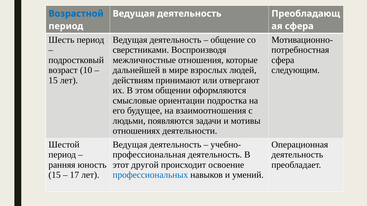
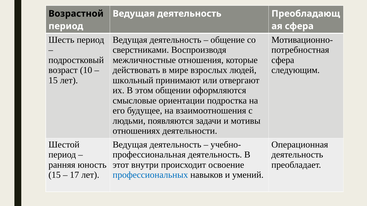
Возрастной colour: blue -> black
дальнейшей: дальнейшей -> действовать
действиям: действиям -> школьный
другой: другой -> внутри
